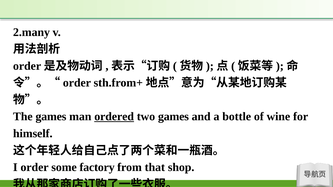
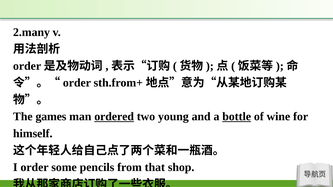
two games: games -> young
bottle underline: none -> present
factory: factory -> pencils
